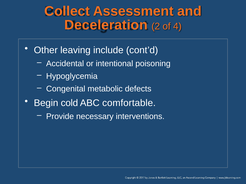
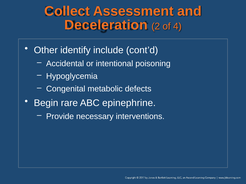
leaving: leaving -> identify
cold: cold -> rare
comfortable: comfortable -> epinephrine
